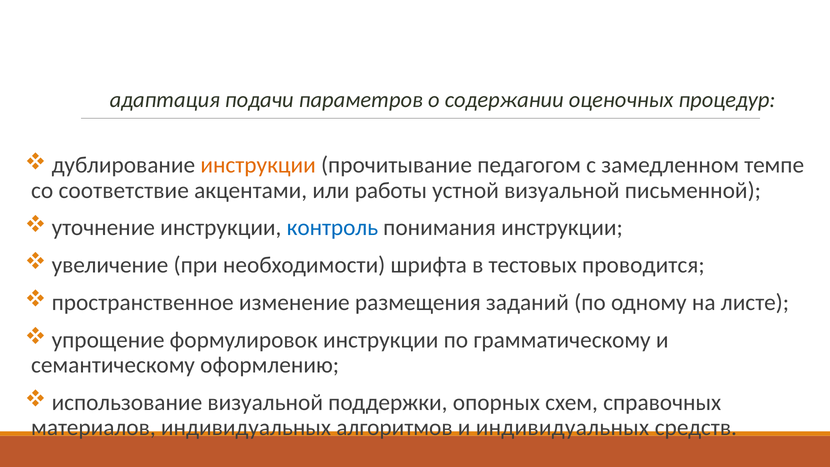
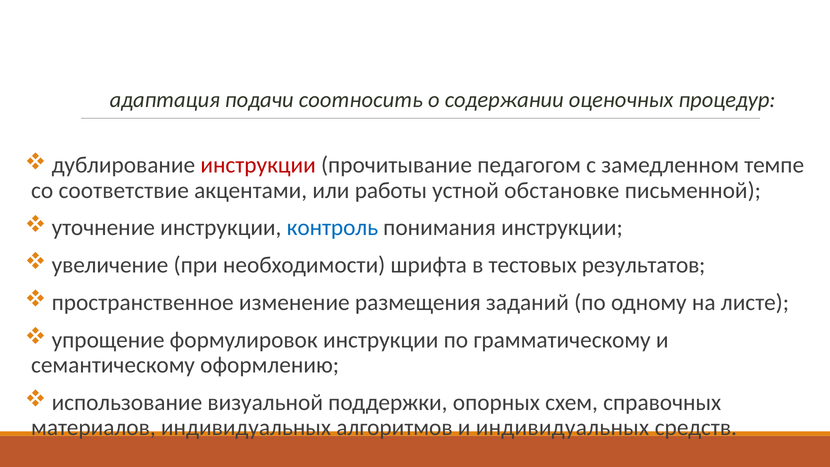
параметров: параметров -> соотносить
инструкции at (258, 165) colour: orange -> red
устной визуальной: визуальной -> обстановке
проводится: проводится -> результатов
